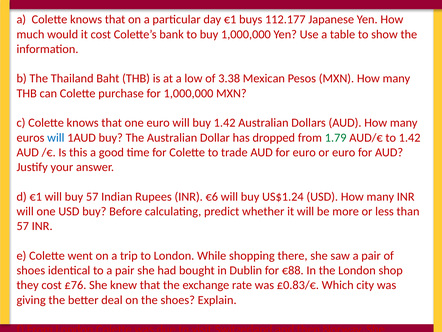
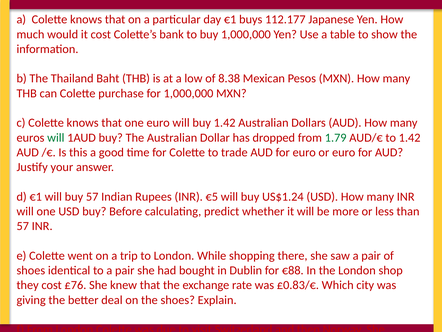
3.38: 3.38 -> 8.38
will at (56, 137) colour: blue -> green
€6: €6 -> €5
